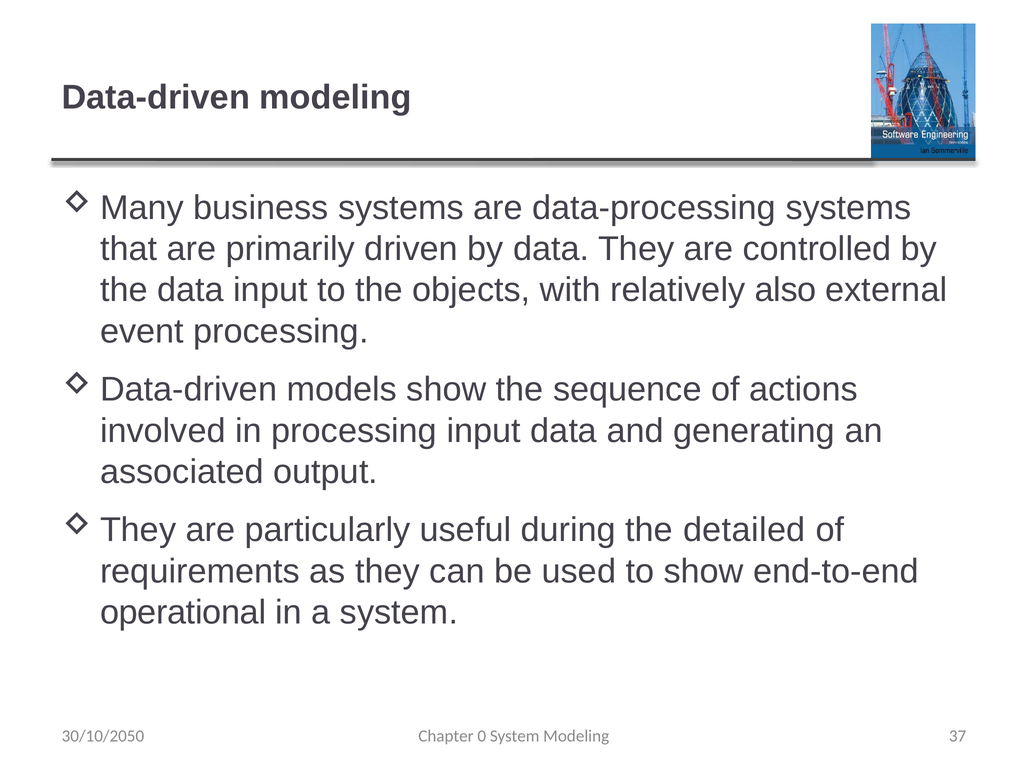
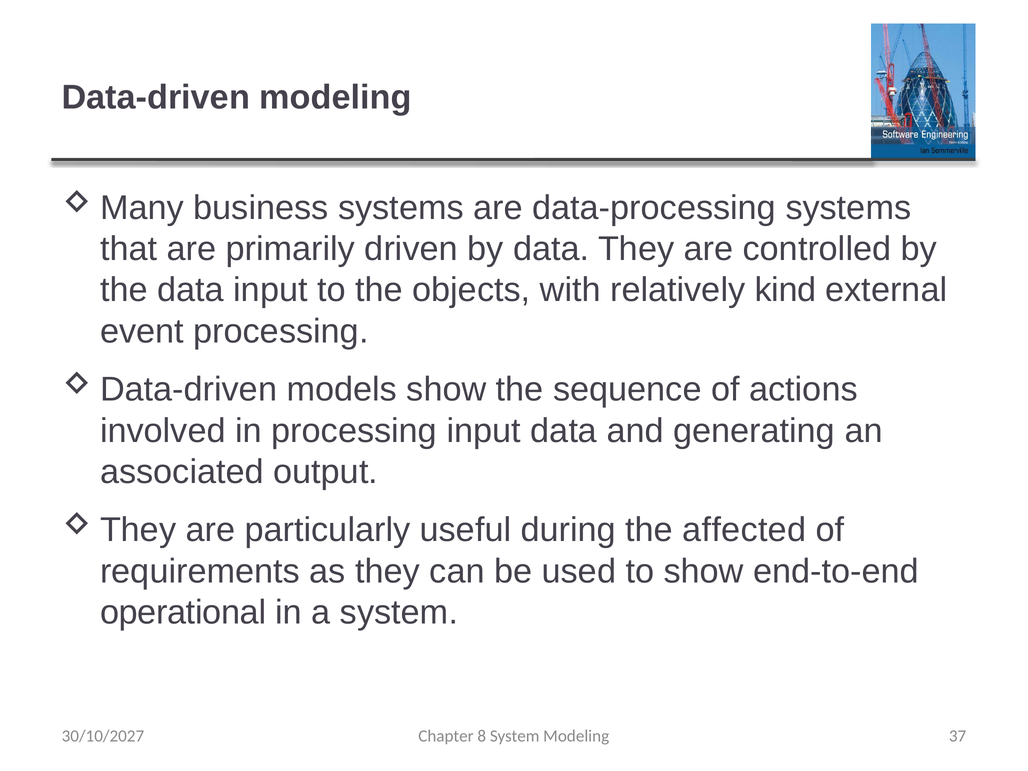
also: also -> kind
detailed: detailed -> affected
30/10/2050: 30/10/2050 -> 30/10/2027
0: 0 -> 8
